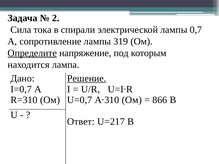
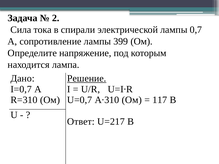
319: 319 -> 399
Определите underline: present -> none
866: 866 -> 117
